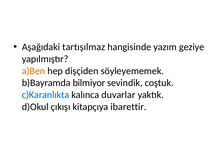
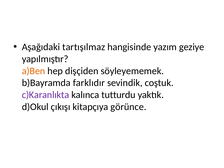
bilmiyor: bilmiyor -> farklıdır
c)Karanlıkta colour: blue -> purple
duvarlar: duvarlar -> tutturdu
ibarettir: ibarettir -> görünce
